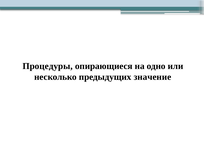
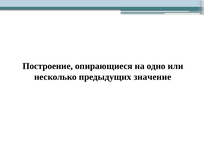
Процедуры: Процедуры -> Построение
